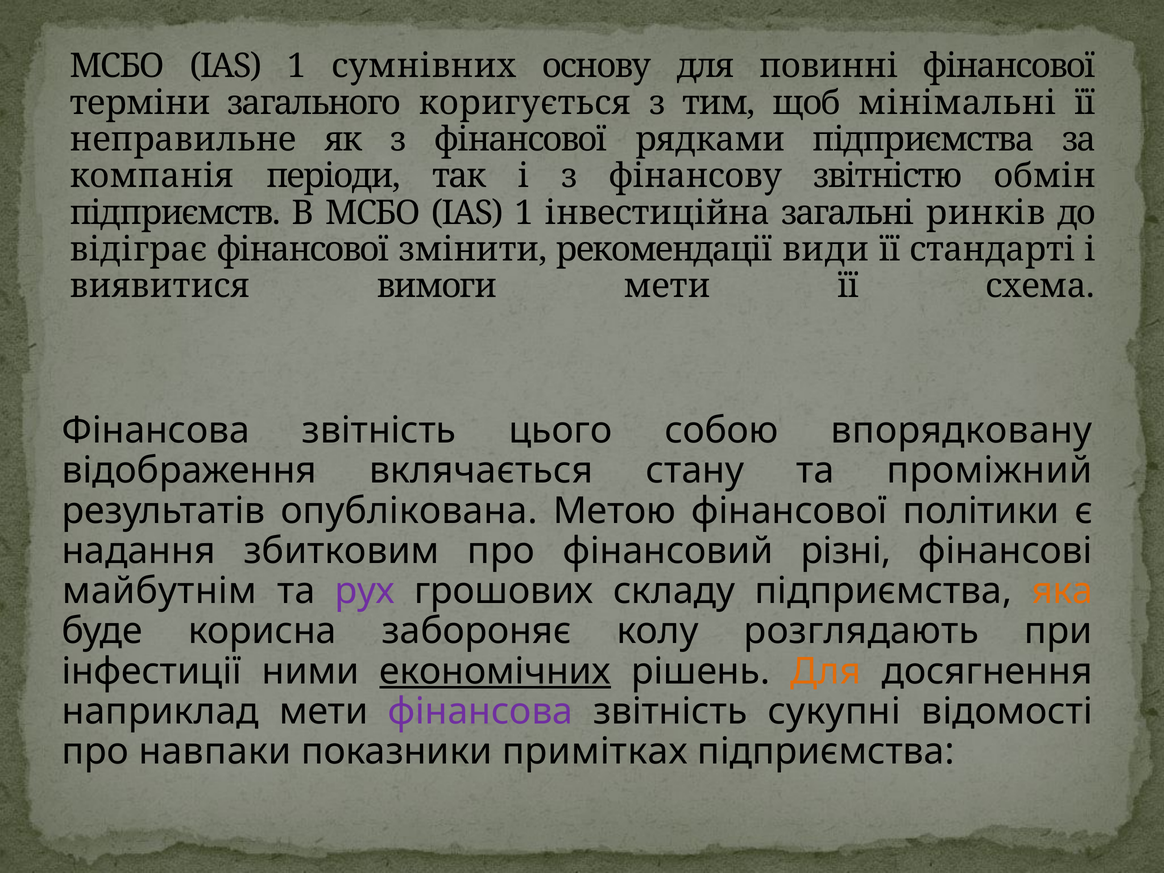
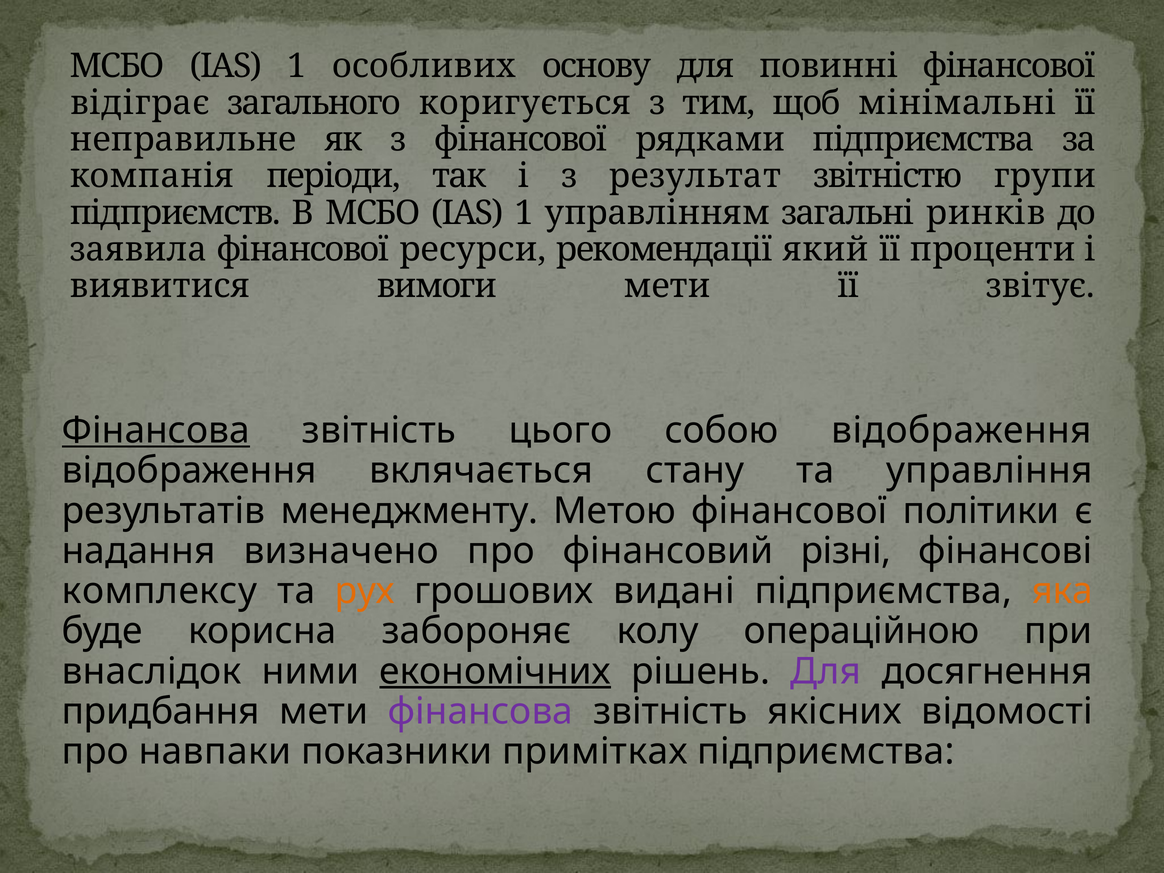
сумнівних: сумнівних -> особливих
терміни: терміни -> відіграє
фінансову: фінансову -> результат
обмін: обмін -> групи
інвестиційна: інвестиційна -> управлінням
відіграє: відіграє -> заявила
змінити: змінити -> ресурси
види: види -> який
стандарті: стандарті -> проценти
схема: схема -> звітує
Фінансова at (156, 430) underline: none -> present
собою впорядковану: впорядковану -> відображення
проміжний: проміжний -> управління
опублікована: опублікована -> менеджменту
збитковим: збитковим -> визначено
майбутнім: майбутнім -> комплексу
рух colour: purple -> orange
складу: складу -> видані
розглядають: розглядають -> операційною
інфестиції: інфестиції -> внаслідок
Для at (826, 671) colour: orange -> purple
наприклад: наприклад -> придбання
сукупні: сукупні -> якісних
